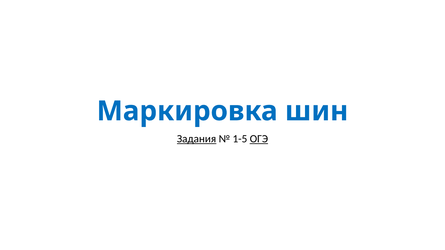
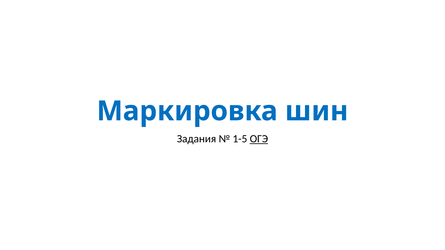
Задания underline: present -> none
